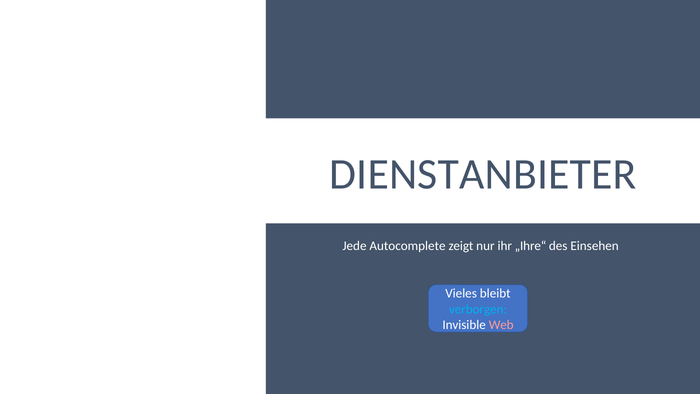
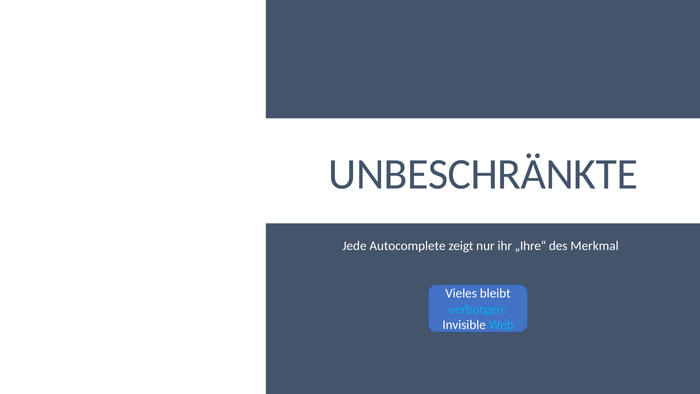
DIENSTANBIETER: DIENSTANBIETER -> UNBESCHRÄNKTE
Einsehen: Einsehen -> Merkmal
Web colour: pink -> light blue
